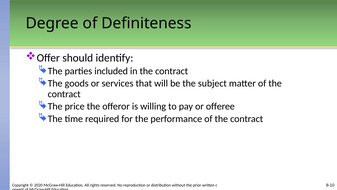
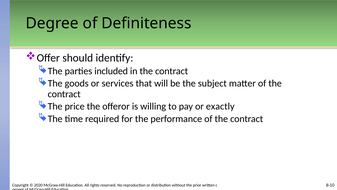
offeree: offeree -> exactly
